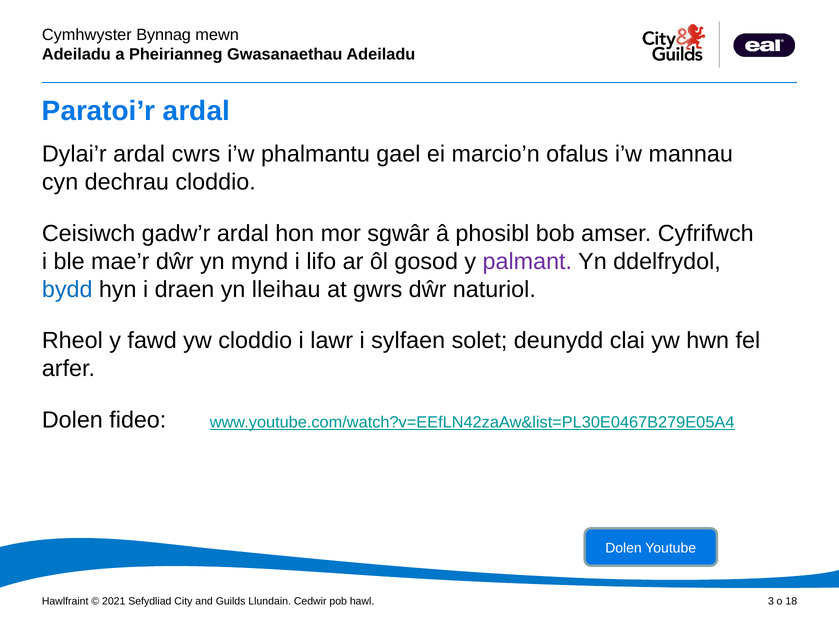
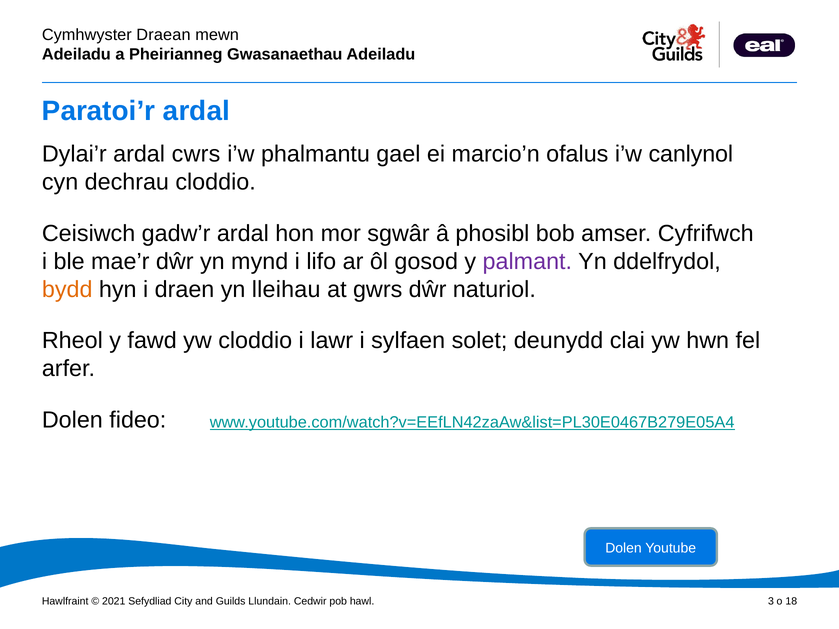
Bynnag: Bynnag -> Draean
mannau: mannau -> canlynol
bydd colour: blue -> orange
